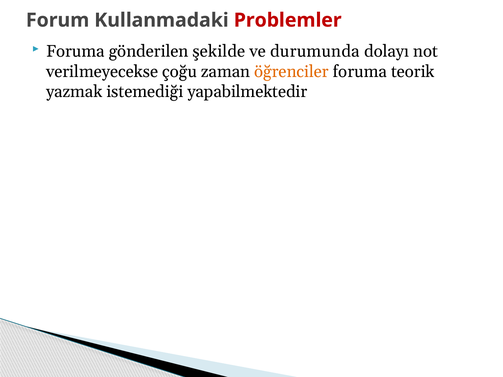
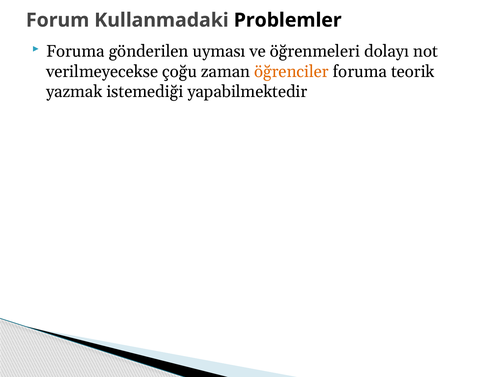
Problemler colour: red -> black
şekilde: şekilde -> uyması
durumunda: durumunda -> öğrenmeleri
